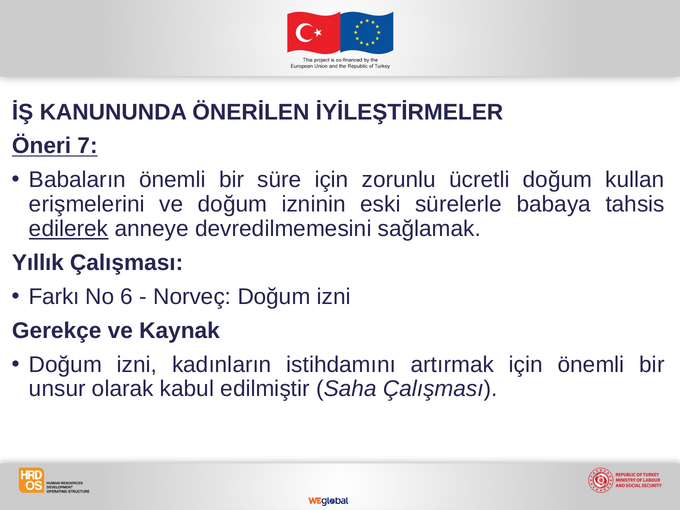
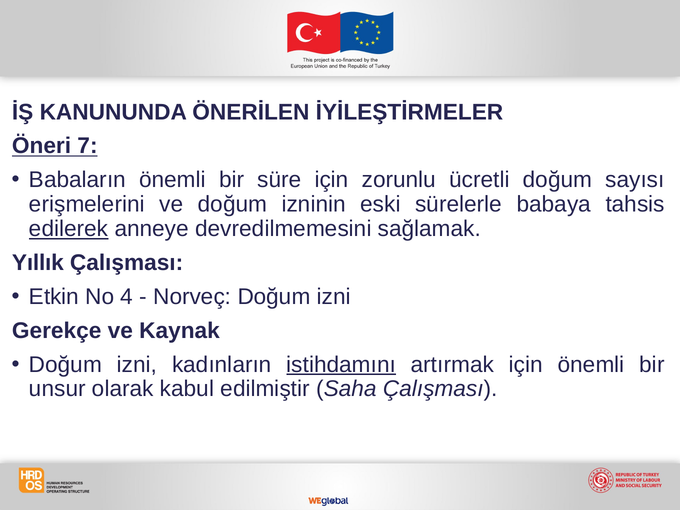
kullan: kullan -> sayısı
Farkı: Farkı -> Etkin
6: 6 -> 4
istihdamını underline: none -> present
